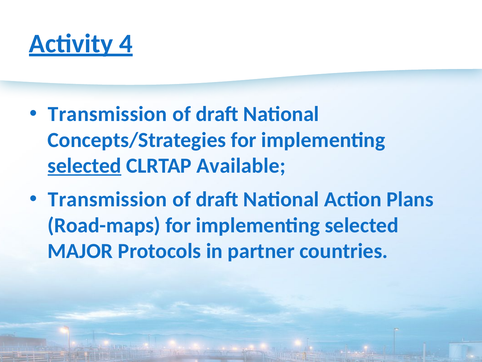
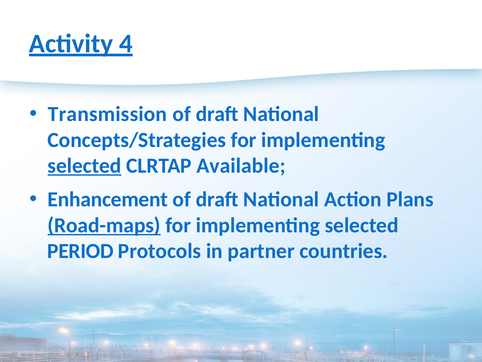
Transmission at (108, 199): Transmission -> Enhancement
Road-maps underline: none -> present
MAJOR: MAJOR -> PERIOD
